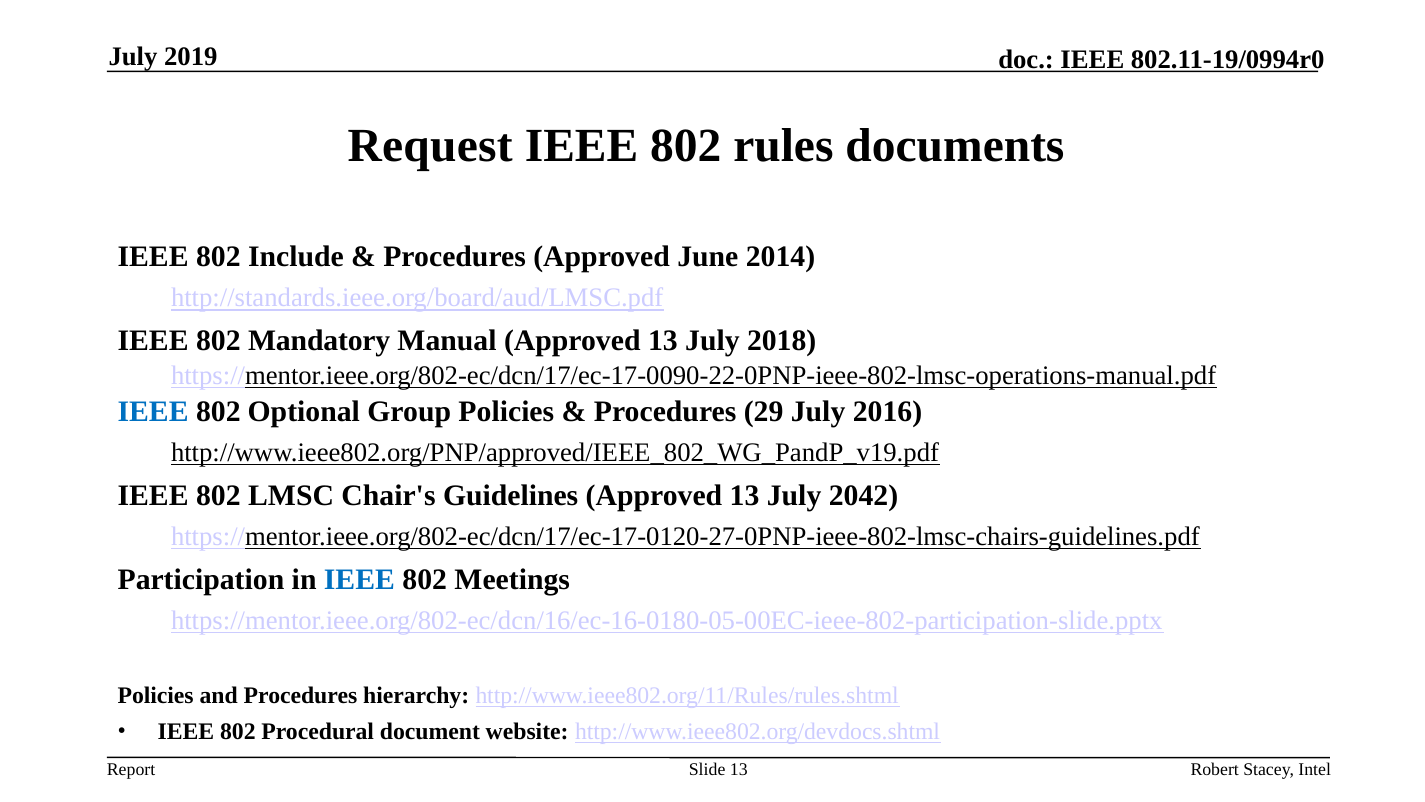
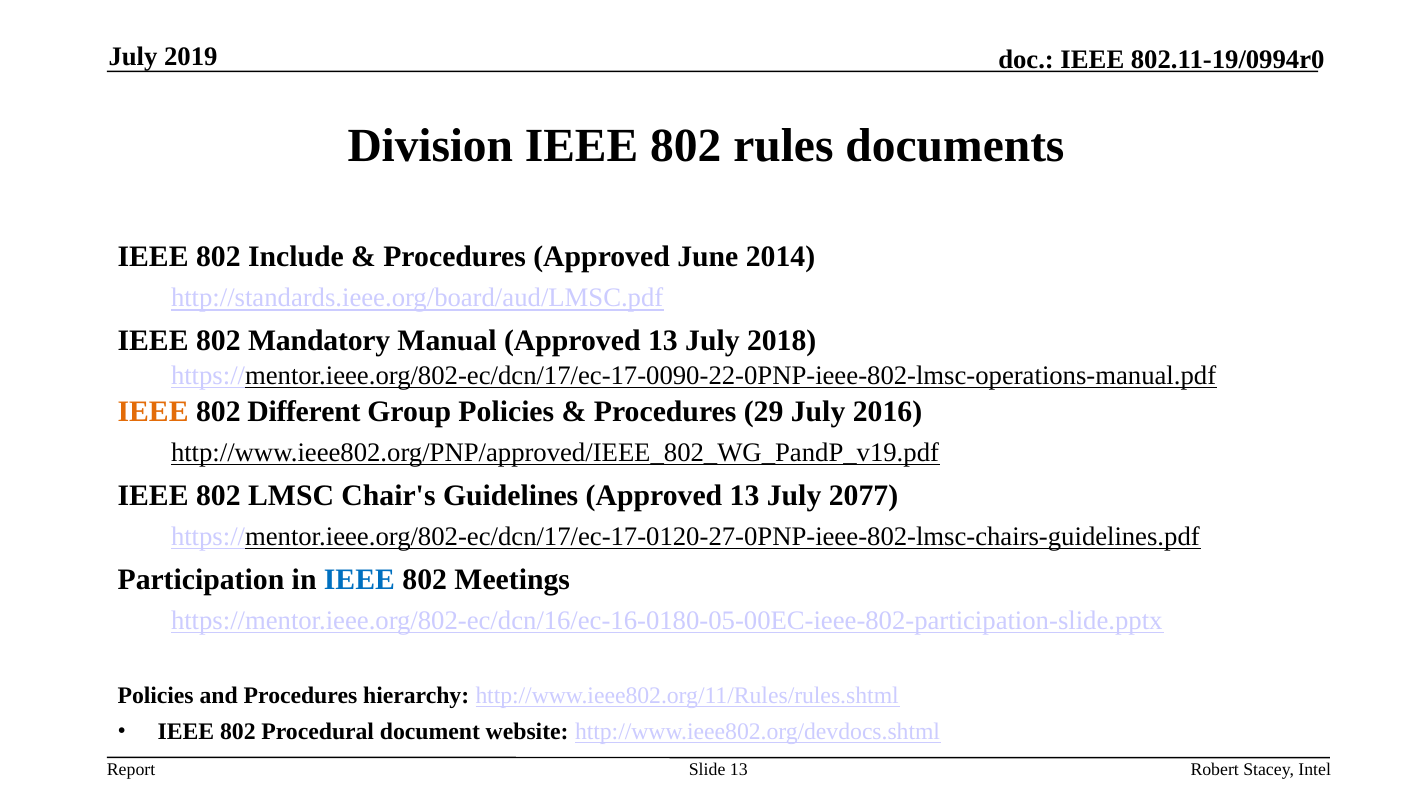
Request: Request -> Division
IEEE at (153, 412) colour: blue -> orange
Optional: Optional -> Different
2042: 2042 -> 2077
